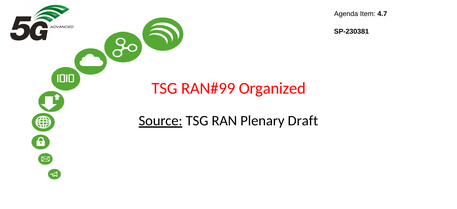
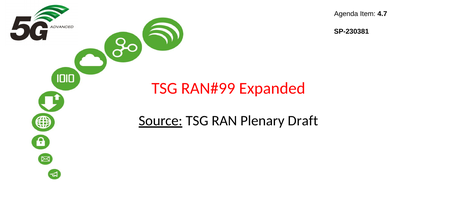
Organized: Organized -> Expanded
